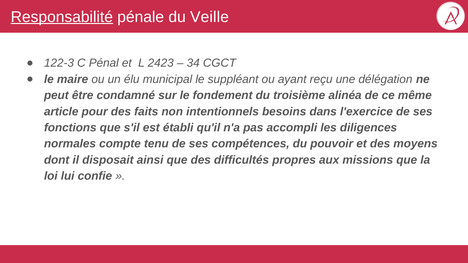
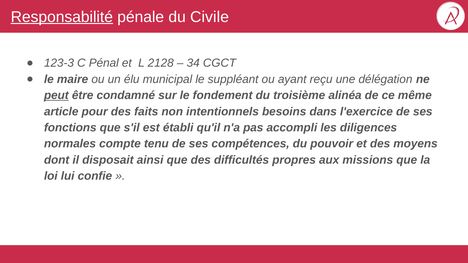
Veille: Veille -> Civile
122-3: 122-3 -> 123-3
2423: 2423 -> 2128
peut underline: none -> present
